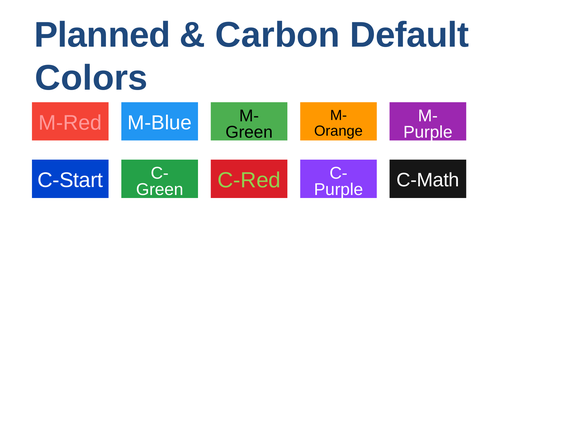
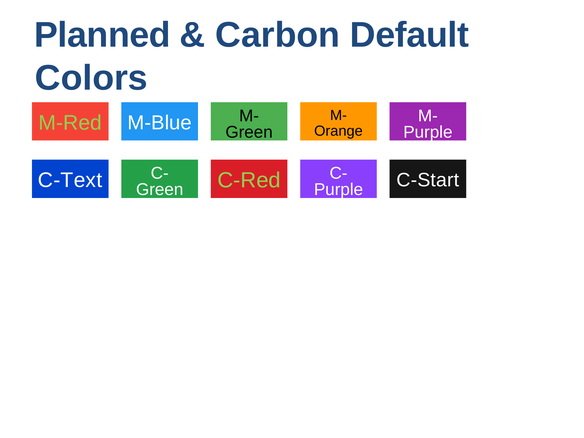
M-Red colour: pink -> light green
C-Start: C-Start -> C-Text
C-Math: C-Math -> C-Start
